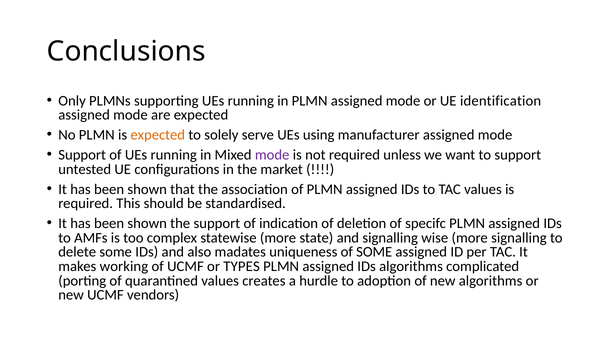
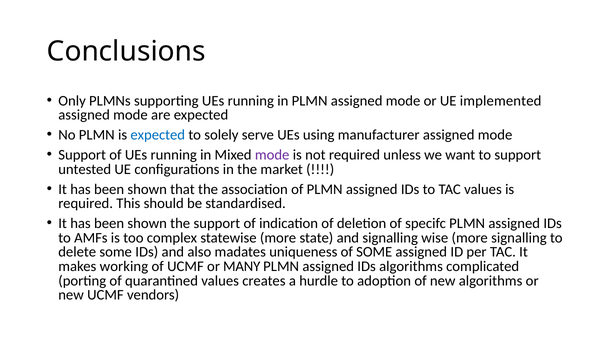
identification: identification -> implemented
expected at (158, 135) colour: orange -> blue
TYPES: TYPES -> MANY
